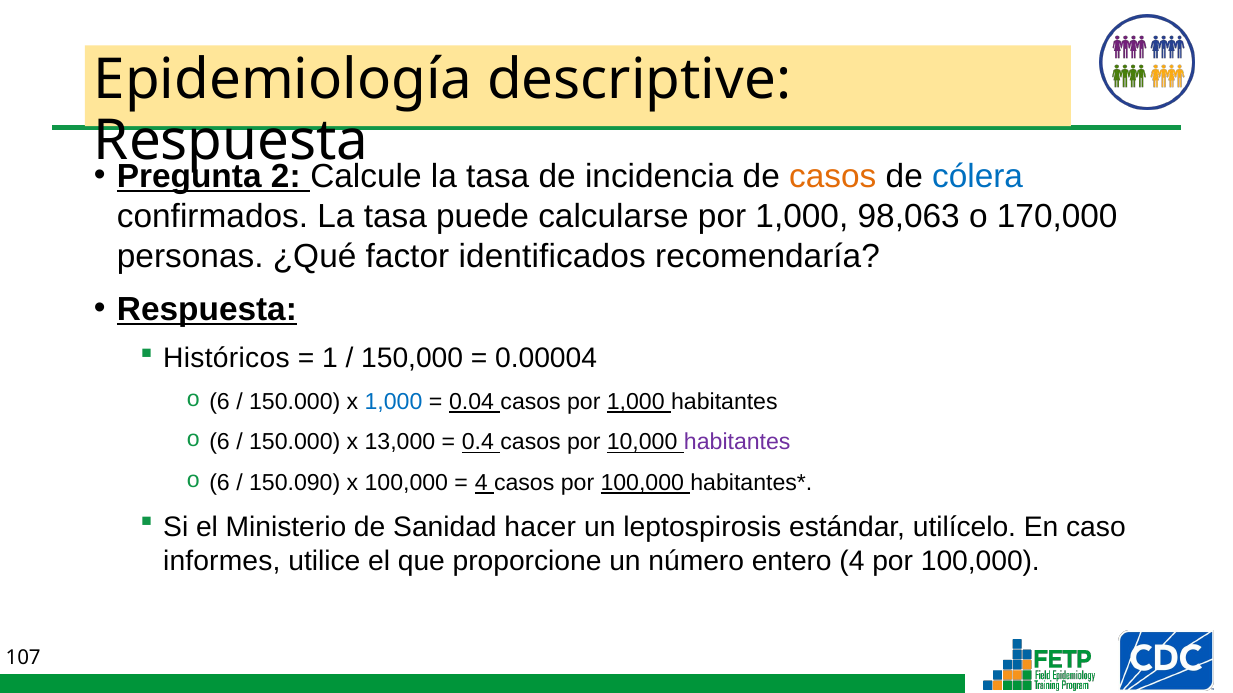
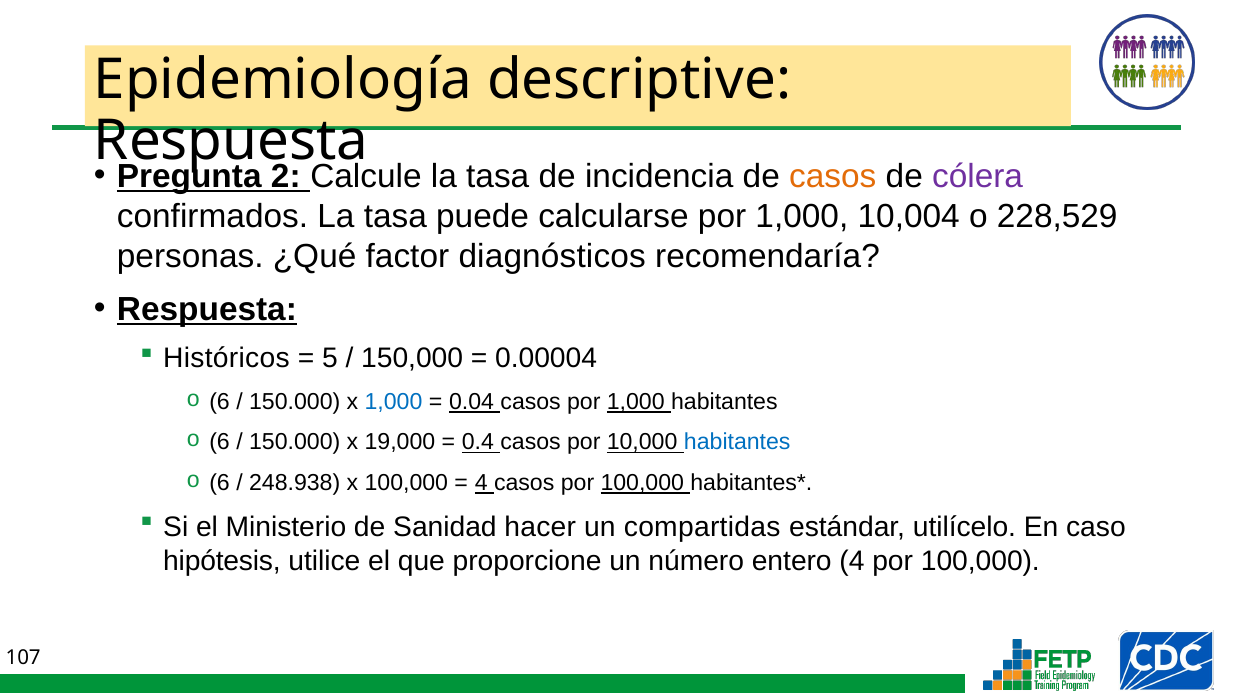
cólera colour: blue -> purple
98,063: 98,063 -> 10,004
170,000: 170,000 -> 228,529
identificados: identificados -> diagnósticos
1: 1 -> 5
13,000: 13,000 -> 19,000
habitantes at (737, 443) colour: purple -> blue
150.090: 150.090 -> 248.938
leptospirosis: leptospirosis -> compartidas
informes: informes -> hipótesis
